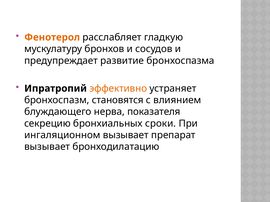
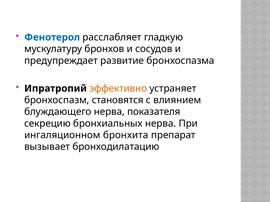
Фенотерол colour: orange -> blue
бронхиальных сроки: сроки -> нерва
ингаляционном вызывает: вызывает -> бронхита
